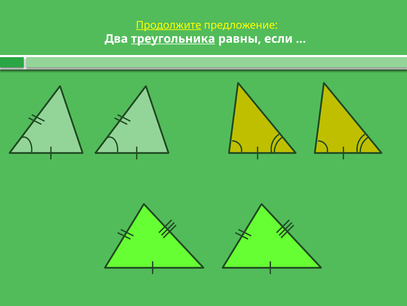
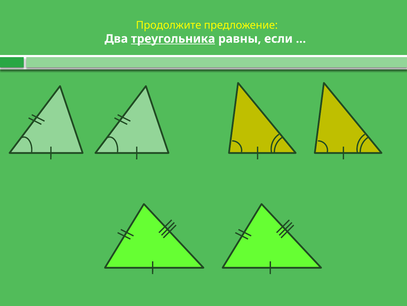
Продолжите underline: present -> none
